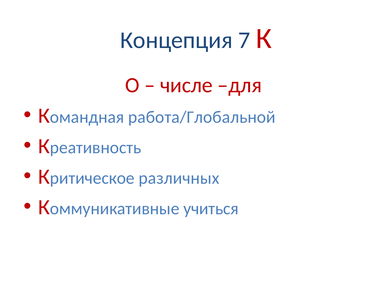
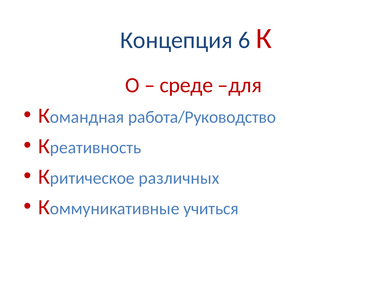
7: 7 -> 6
числе: числе -> среде
работа/Глобальной: работа/Глобальной -> работа/Руководство
